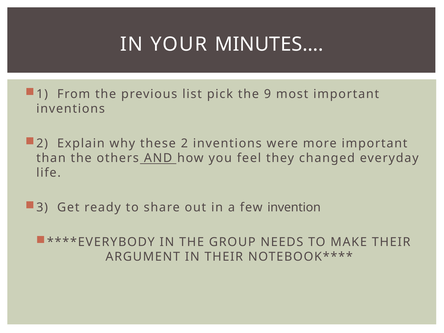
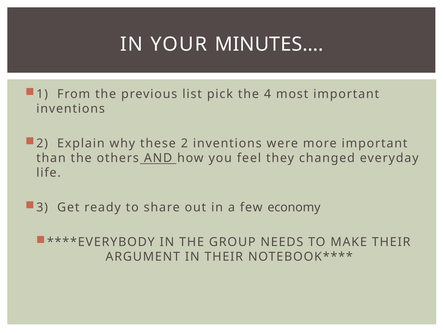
9: 9 -> 4
invention: invention -> economy
